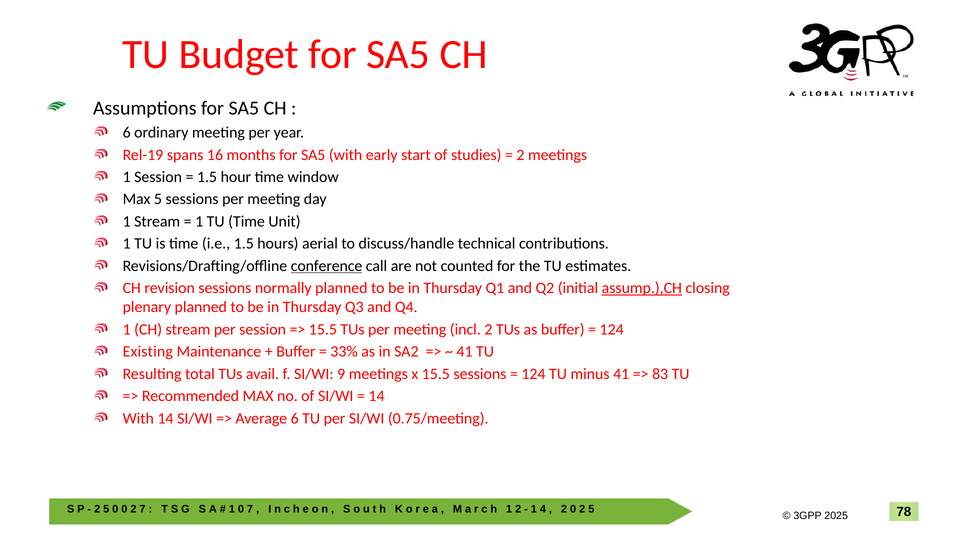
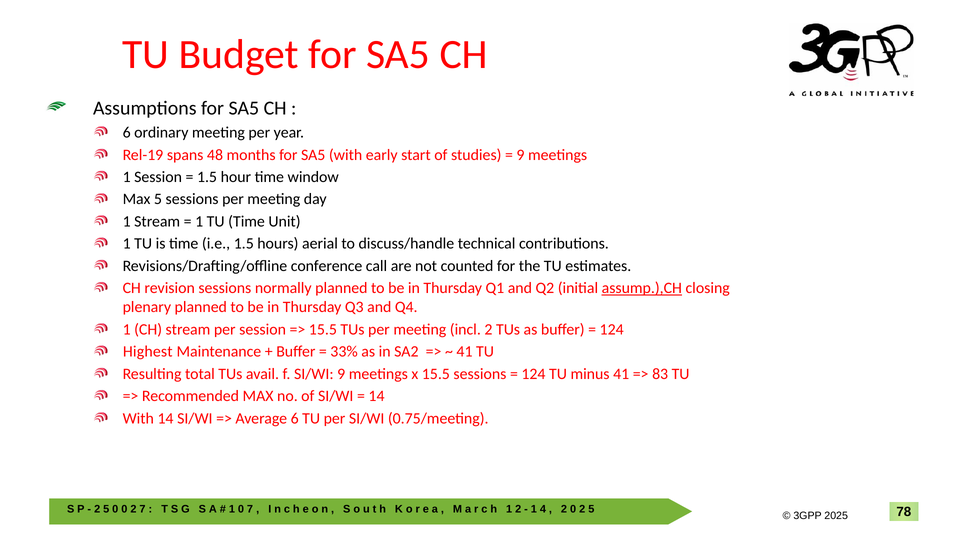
16: 16 -> 48
2 at (520, 155): 2 -> 9
conference underline: present -> none
Existing: Existing -> Highest
